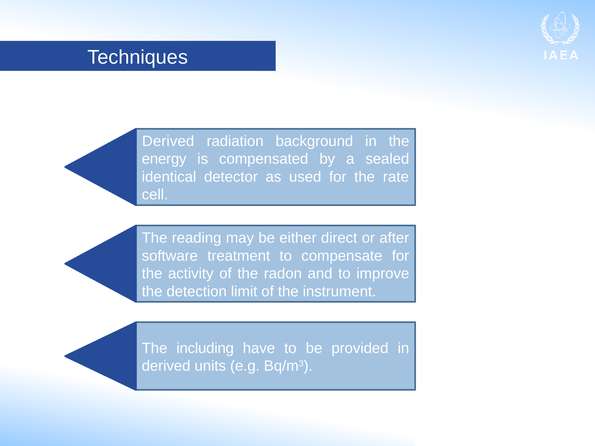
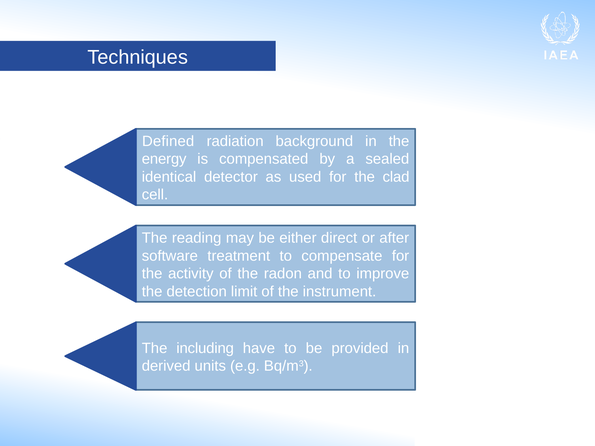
Derived at (168, 141): Derived -> Defined
rate: rate -> clad
